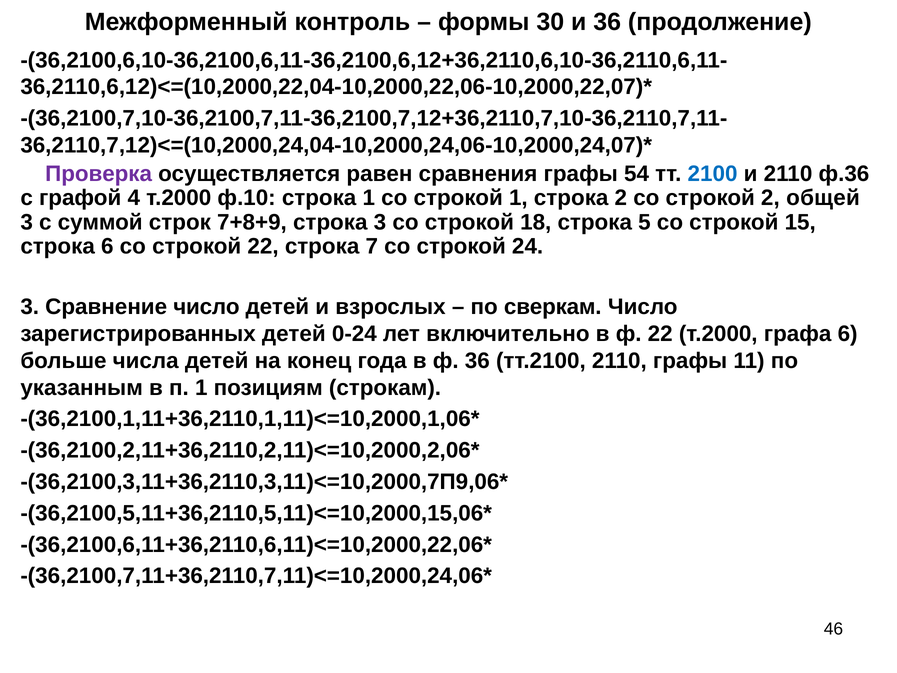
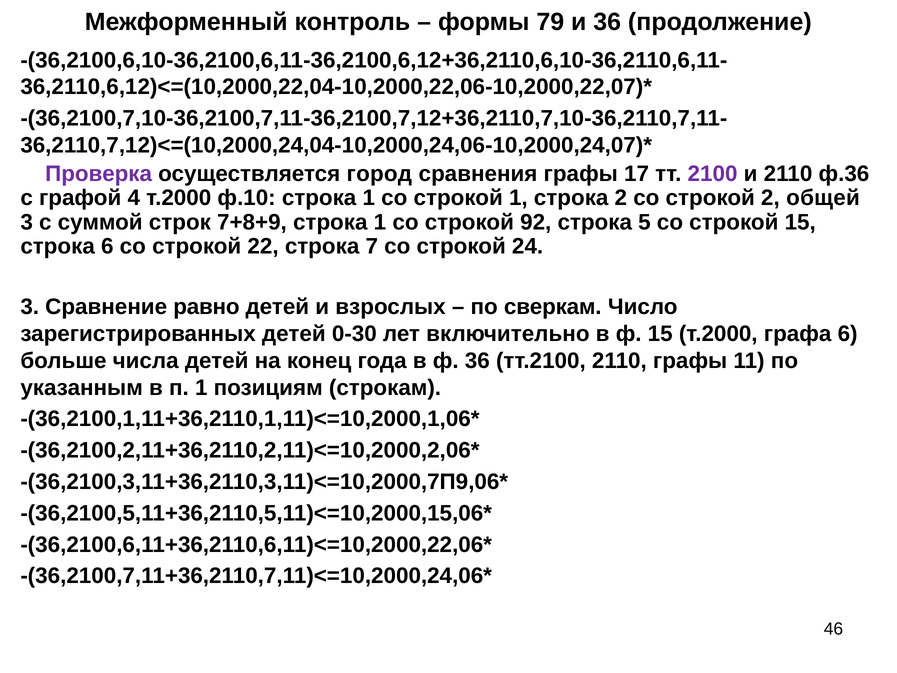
30: 30 -> 79
равен: равен -> город
54: 54 -> 17
2100 colour: blue -> purple
7+8+9 строка 3: 3 -> 1
18: 18 -> 92
Сравнение число: число -> равно
0-24: 0-24 -> 0-30
ф 22: 22 -> 15
